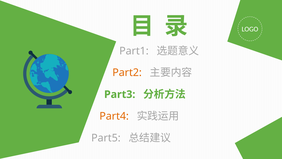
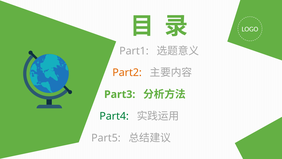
Part4 colour: orange -> green
